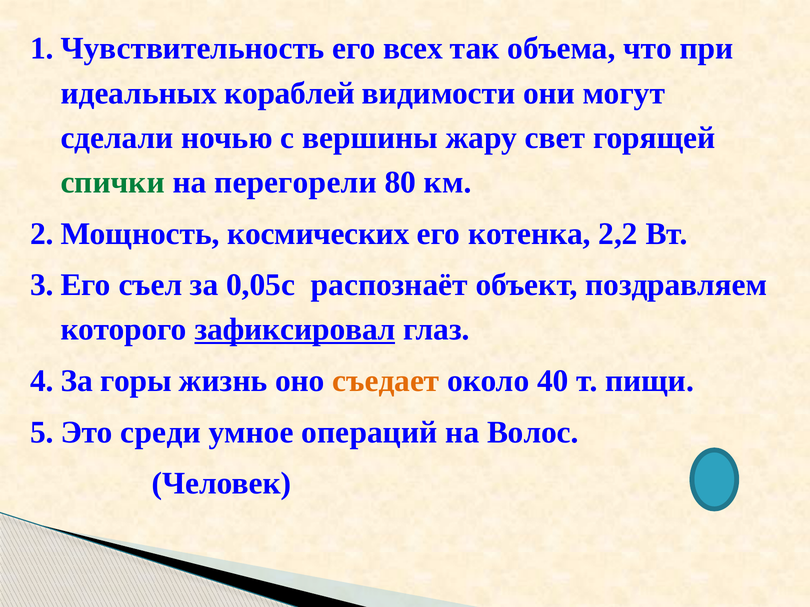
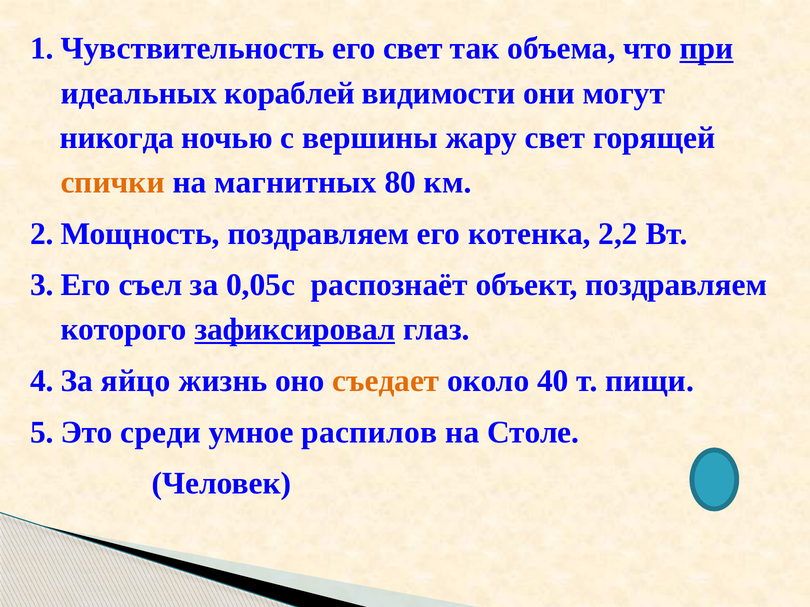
его всех: всех -> свет
при underline: none -> present
сделали: сделали -> никогда
спички colour: green -> orange
перегорели: перегорели -> магнитных
космических at (319, 234): космических -> поздравляем
горы: горы -> яйцо
операций: операций -> распилов
Волос: Волос -> Столе
